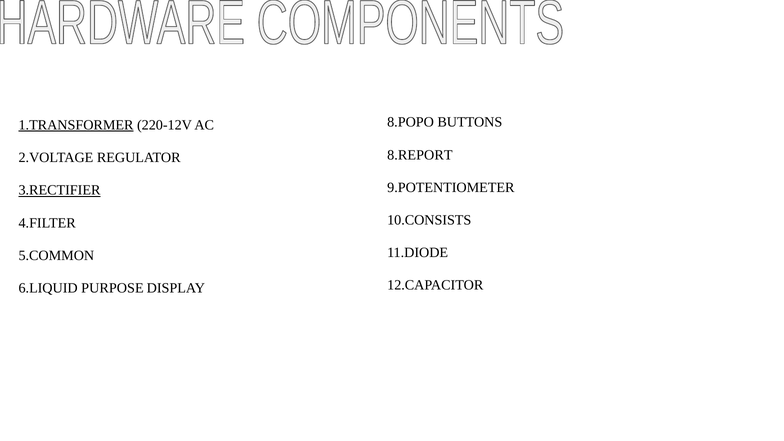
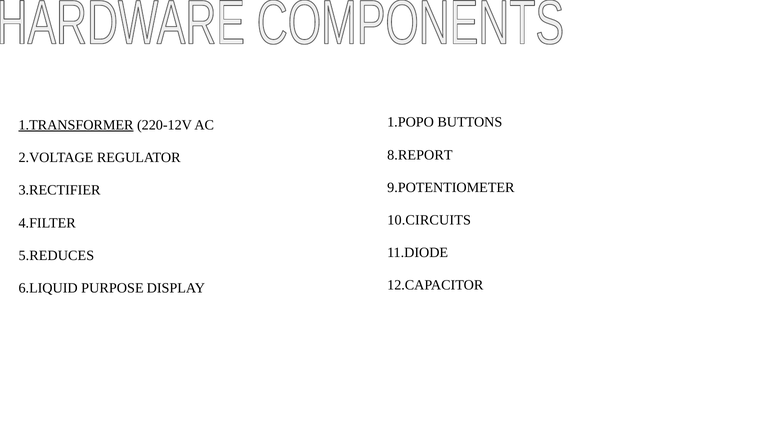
8.POPO: 8.POPO -> 1.POPO
3.RECTIFIER underline: present -> none
10.CONSISTS: 10.CONSISTS -> 10.CIRCUITS
5.COMMON: 5.COMMON -> 5.REDUCES
